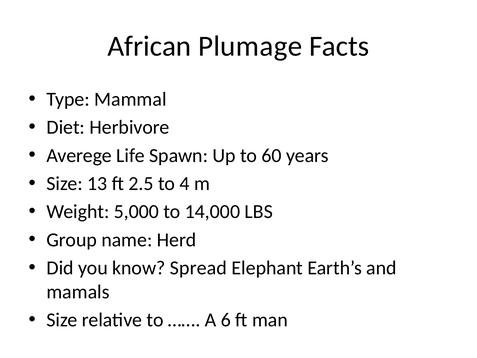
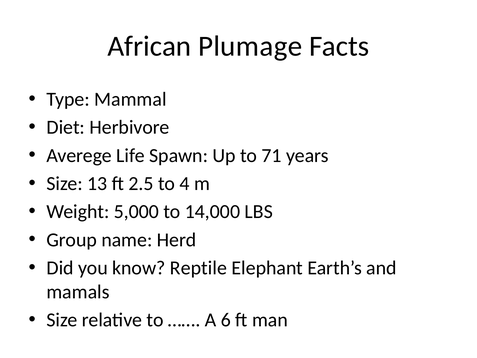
60: 60 -> 71
Spread: Spread -> Reptile
